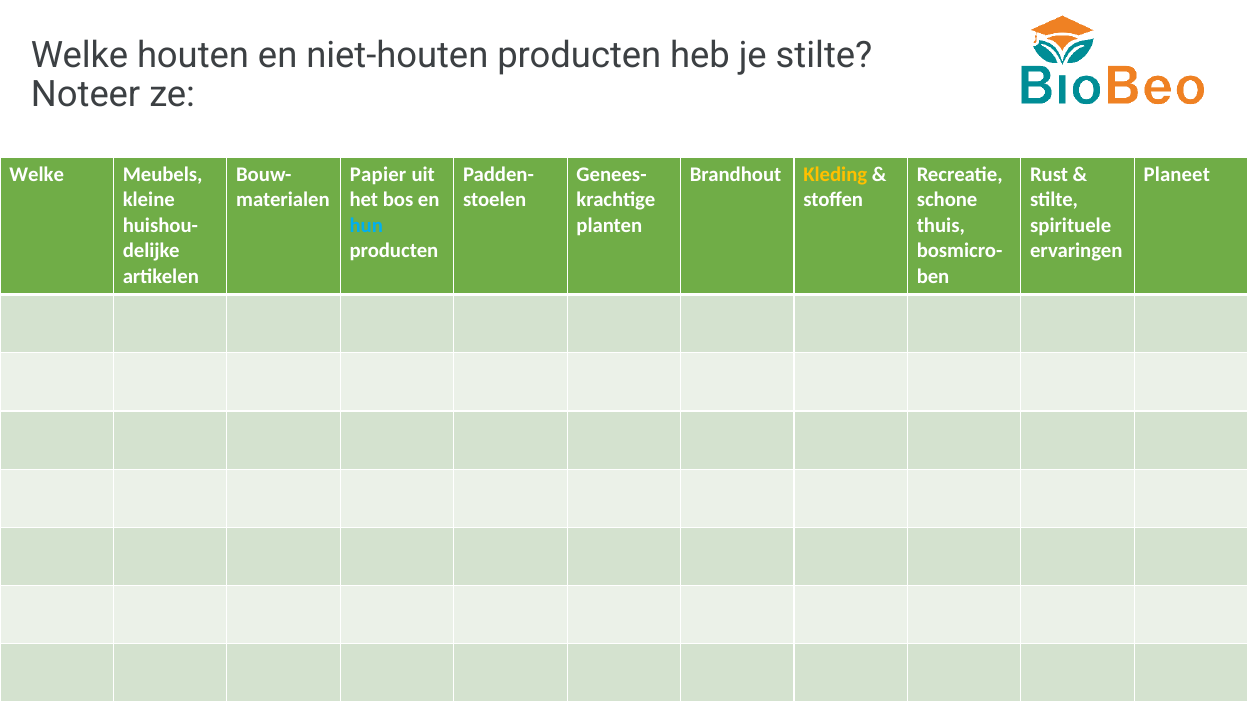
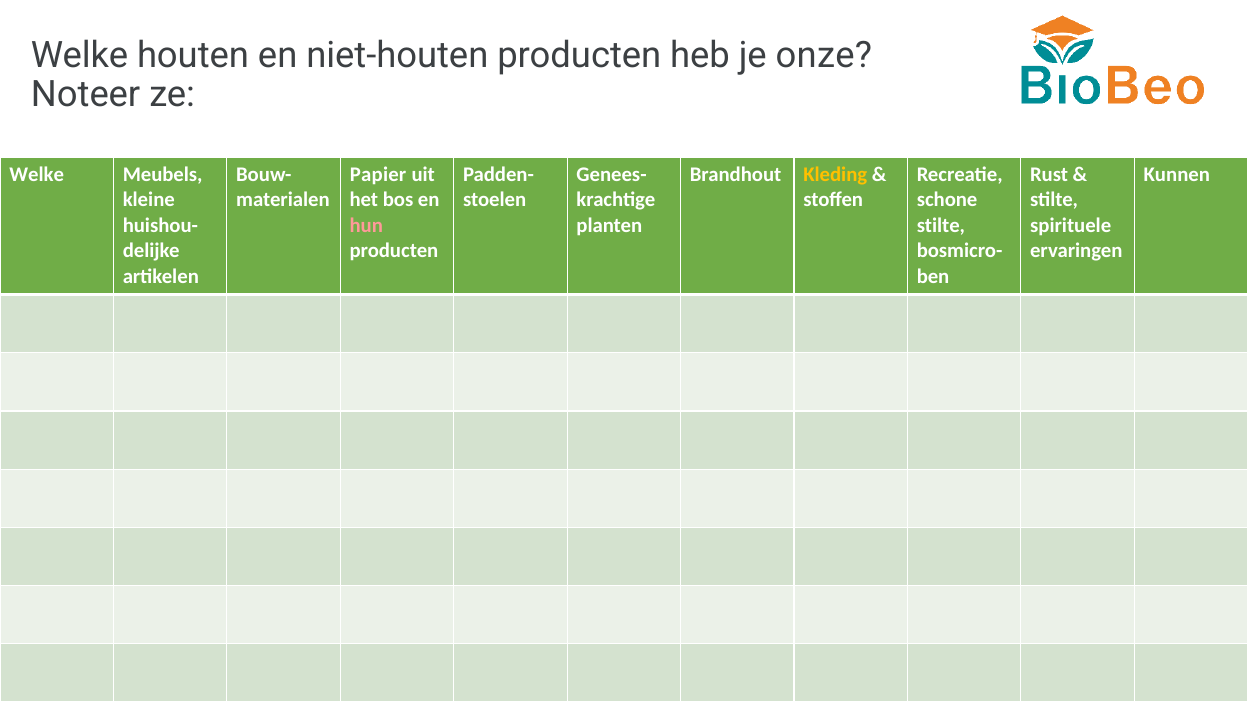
je stilte: stilte -> onze
Planeet: Planeet -> Kunnen
hun colour: light blue -> pink
thuis at (941, 226): thuis -> stilte
